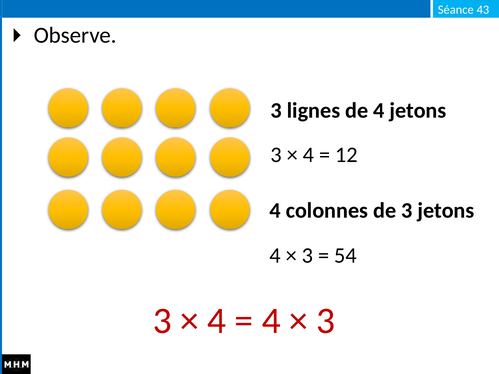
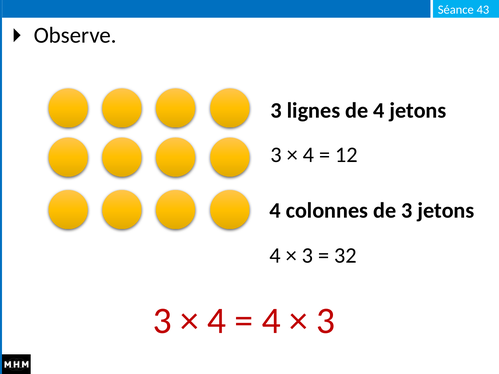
54: 54 -> 32
